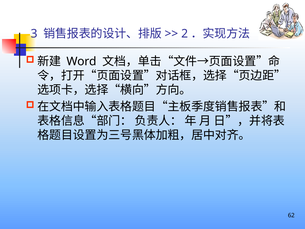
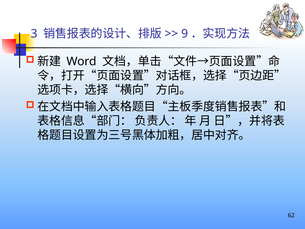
2: 2 -> 9
